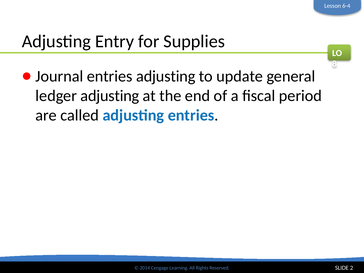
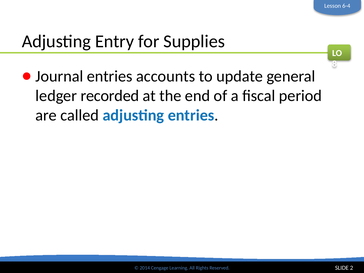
entries adjusting: adjusting -> accounts
ledger adjusting: adjusting -> recorded
